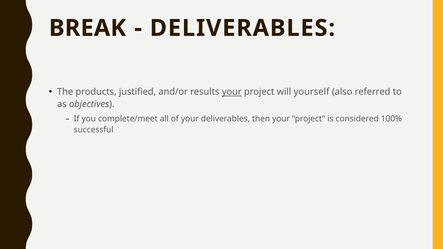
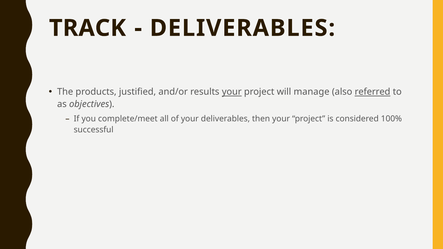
BREAK: BREAK -> TRACK
yourself: yourself -> manage
referred underline: none -> present
